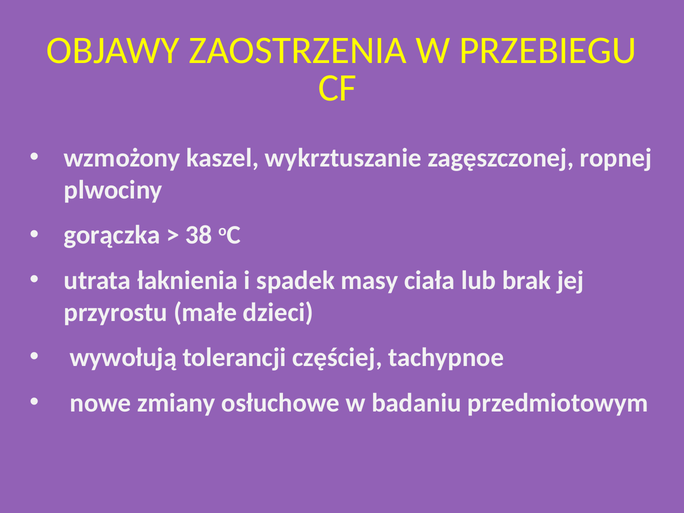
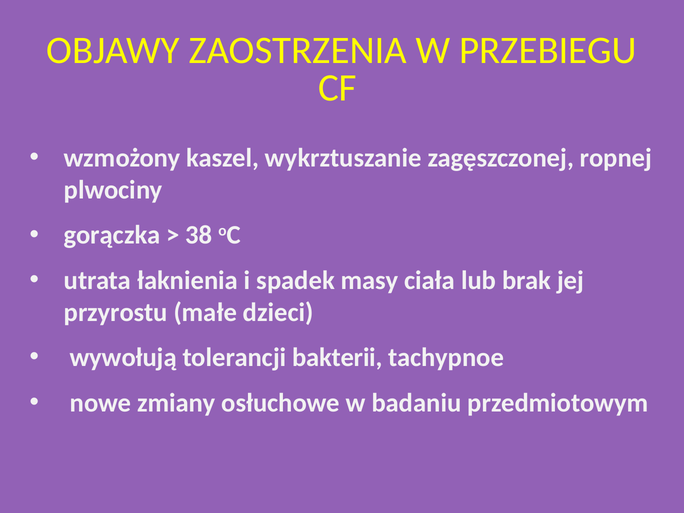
częściej: częściej -> bakterii
